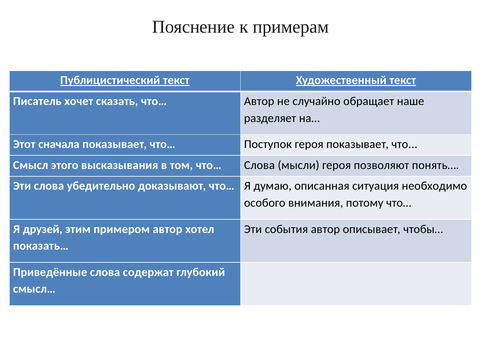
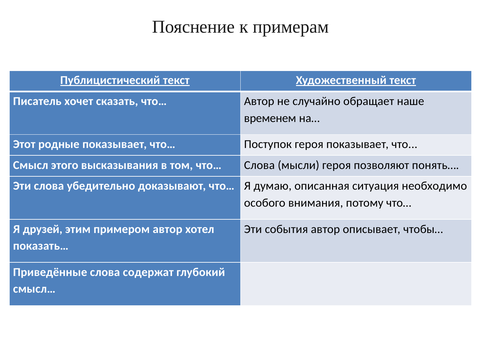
разделяет: разделяет -> временем
сначала: сначала -> родные
